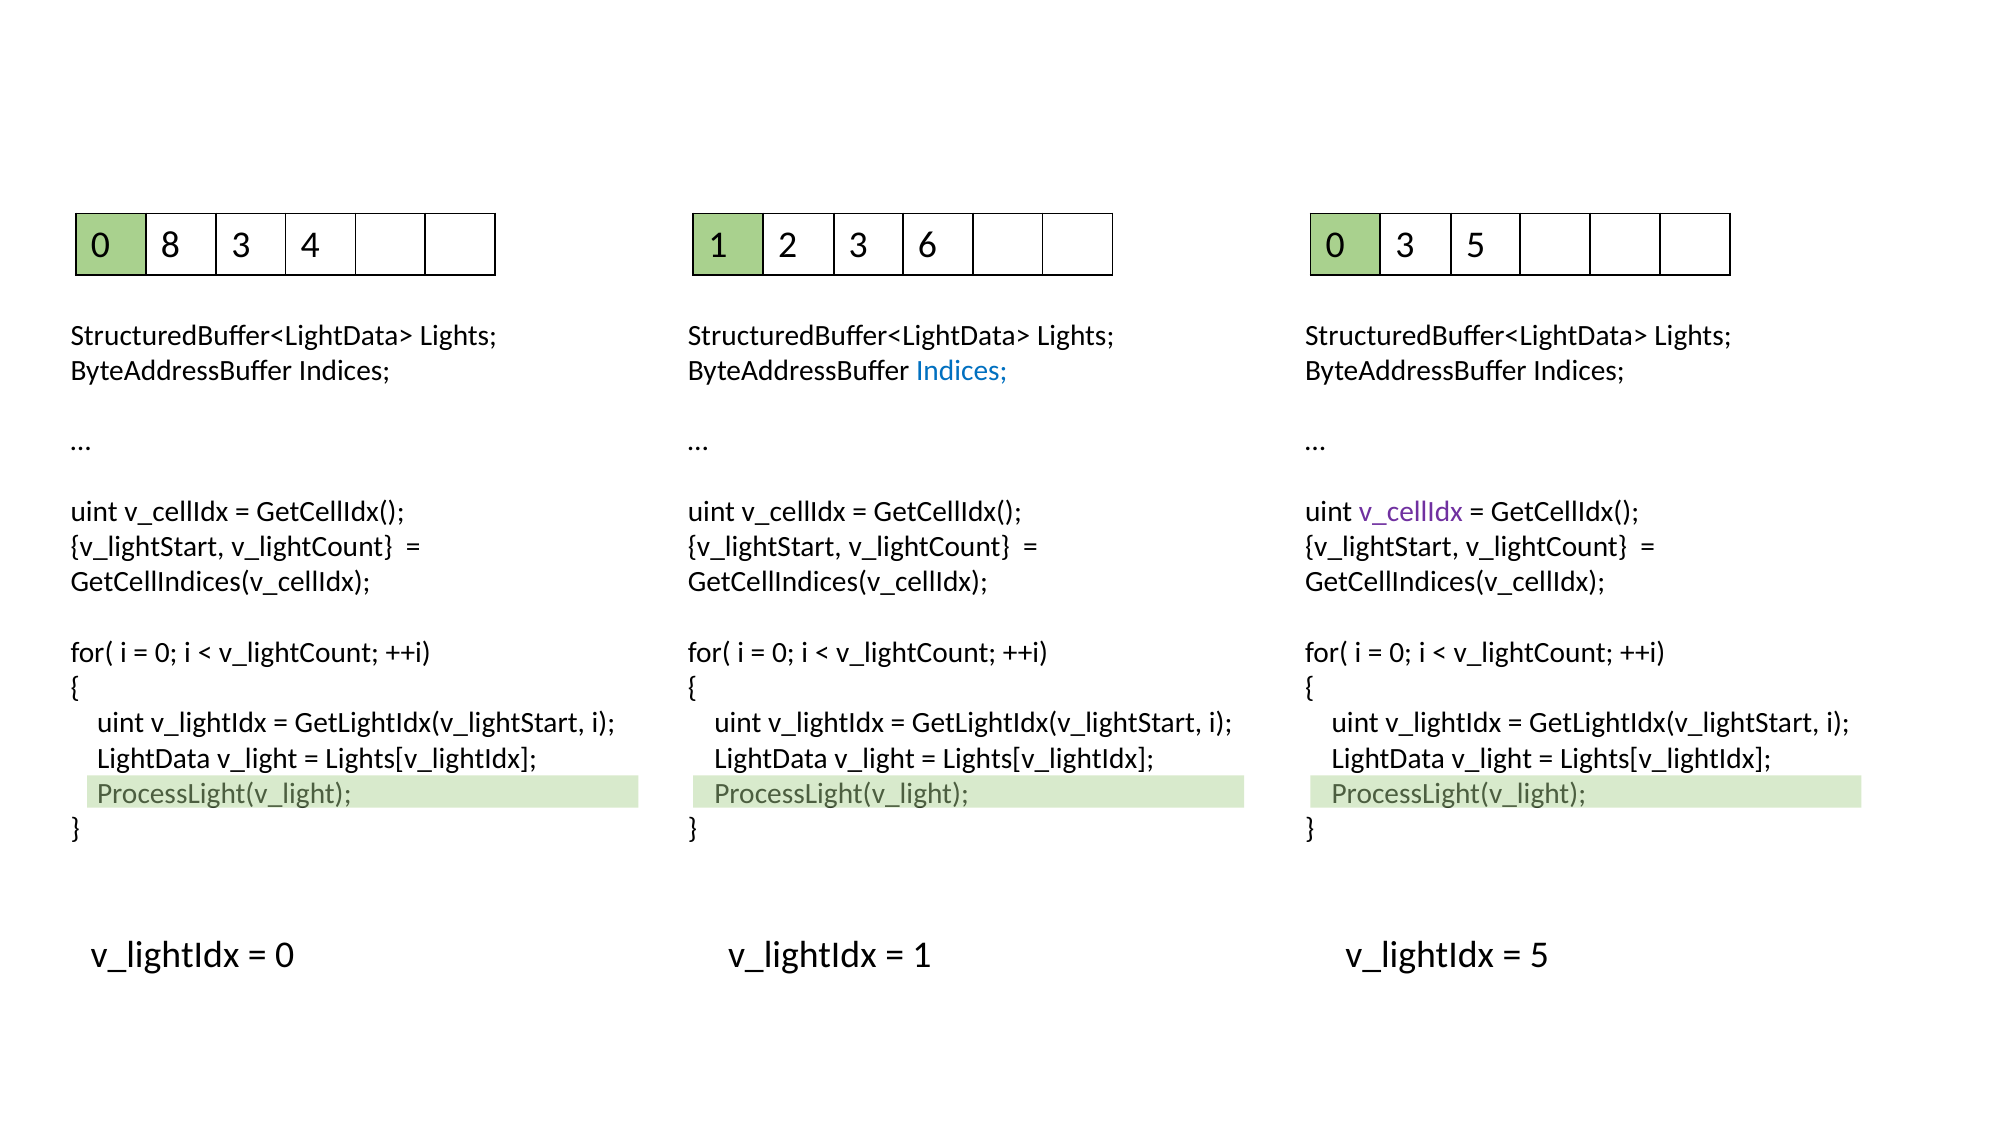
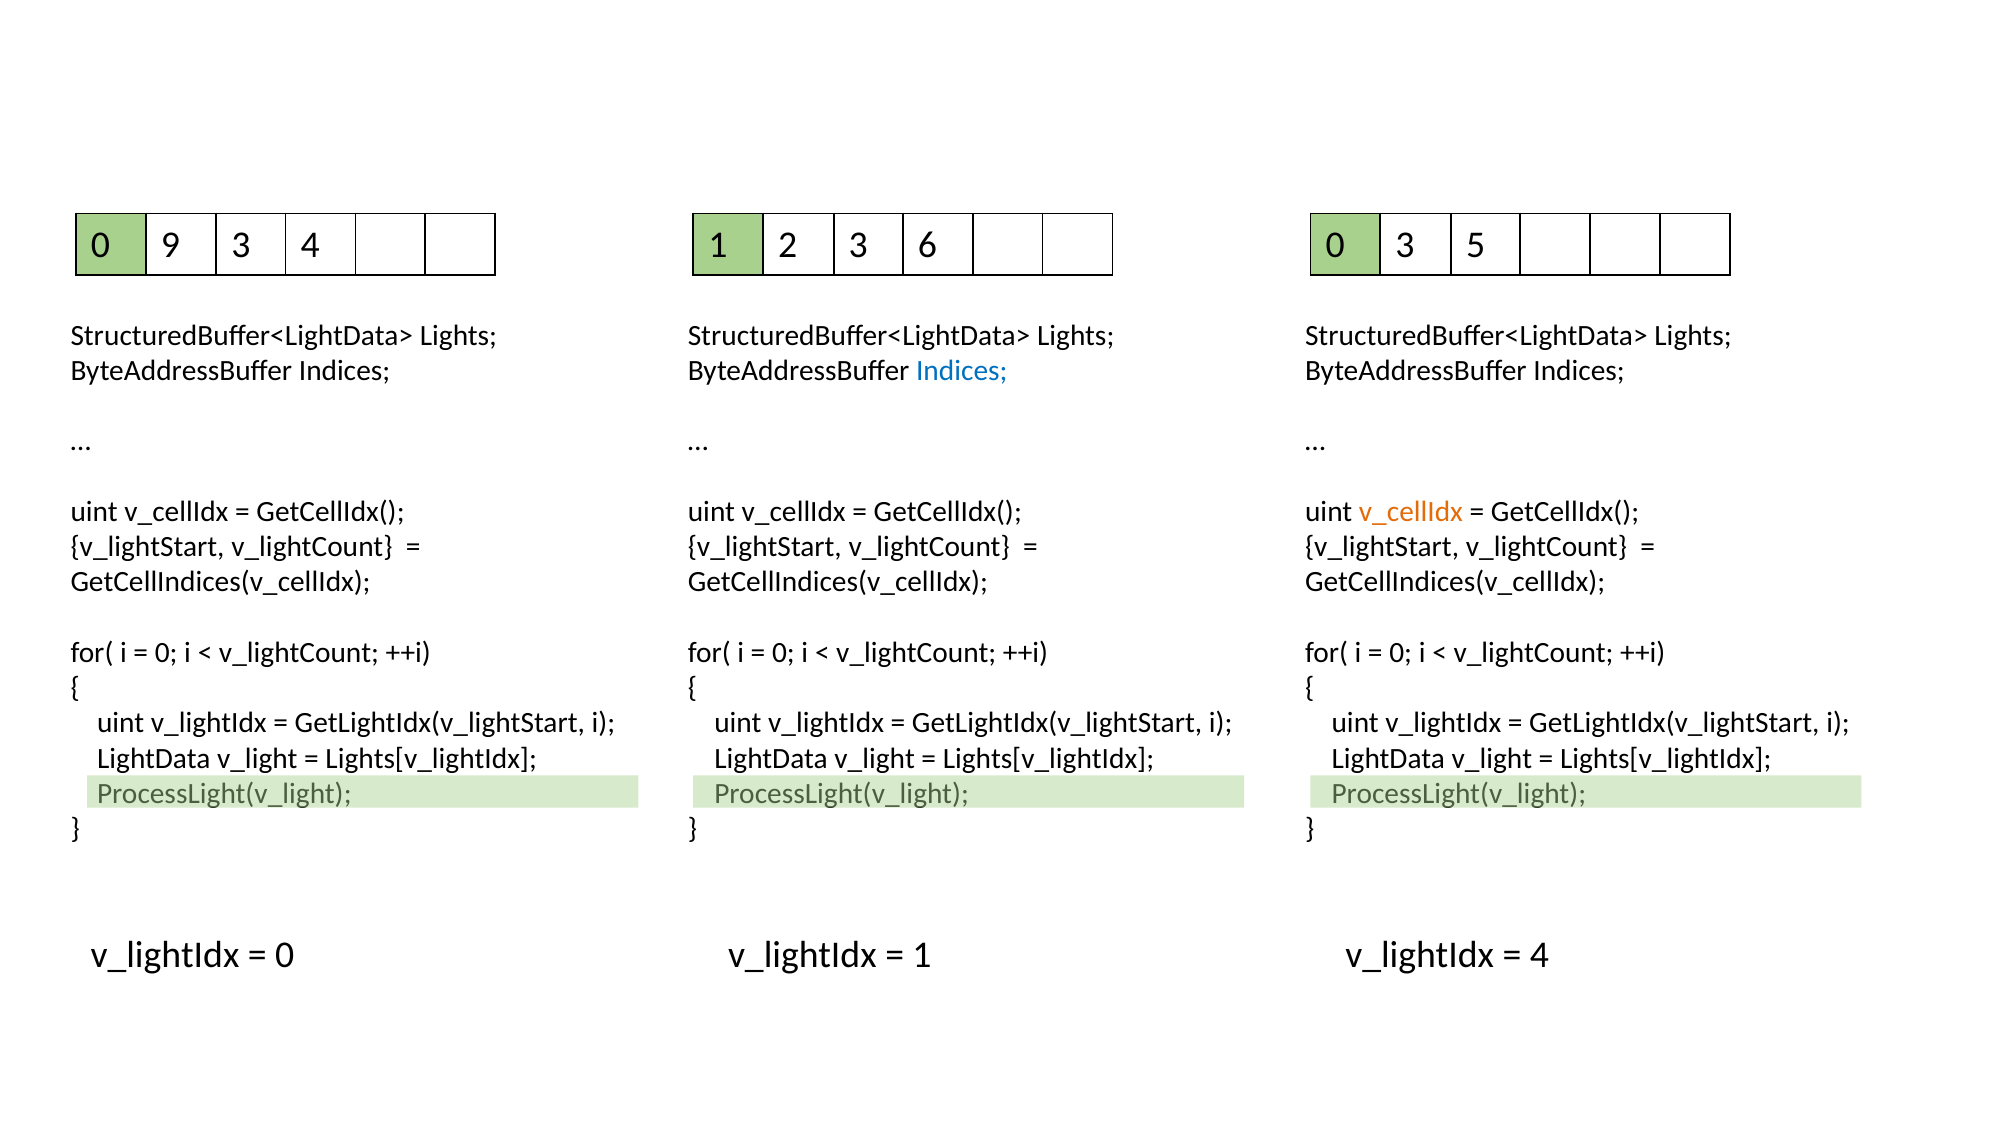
8: 8 -> 9
v_cellIdx at (1411, 512) colour: purple -> orange
5 at (1539, 955): 5 -> 4
